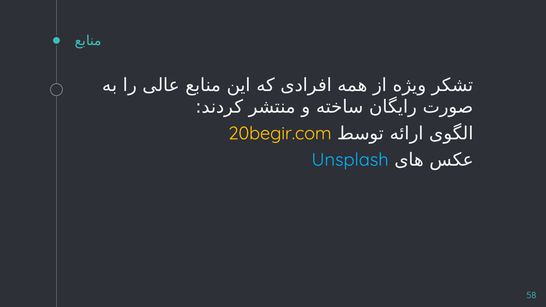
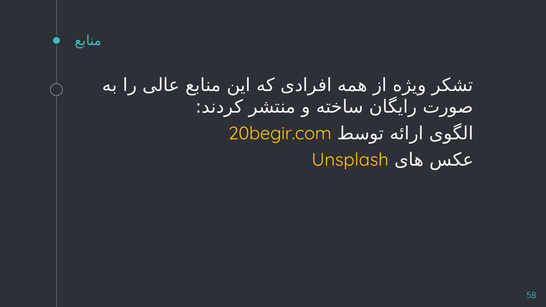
Unsplash colour: light blue -> yellow
